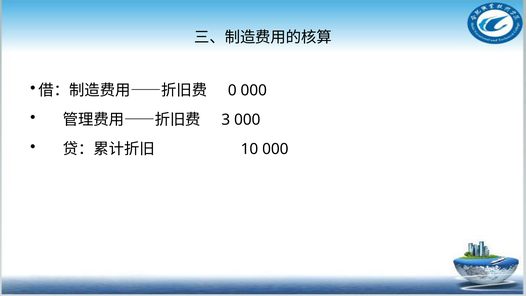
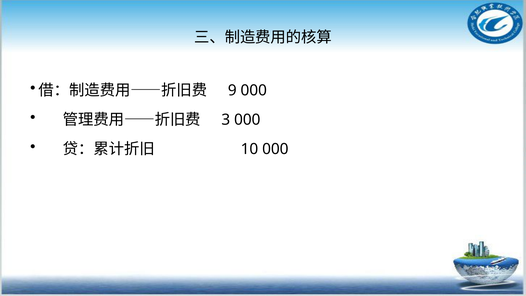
0: 0 -> 9
